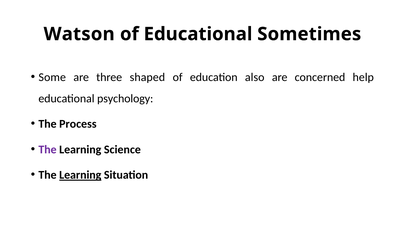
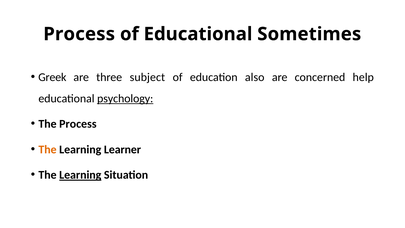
Watson at (79, 34): Watson -> Process
Some: Some -> Greek
shaped: shaped -> subject
psychology underline: none -> present
The at (48, 149) colour: purple -> orange
Science: Science -> Learner
